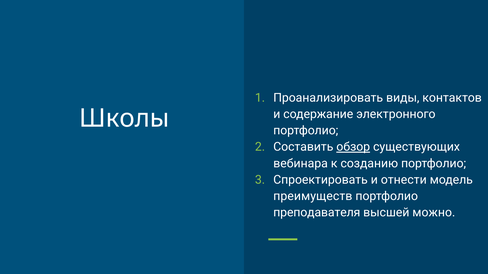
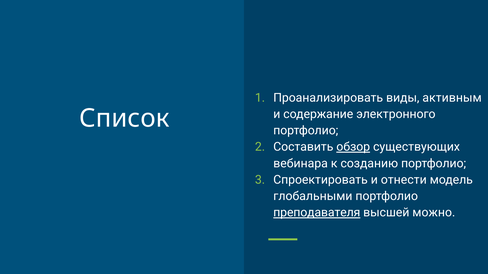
контактов: контактов -> активным
Школы: Школы -> Список
преимуществ: преимуществ -> глобальными
преподавателя underline: none -> present
